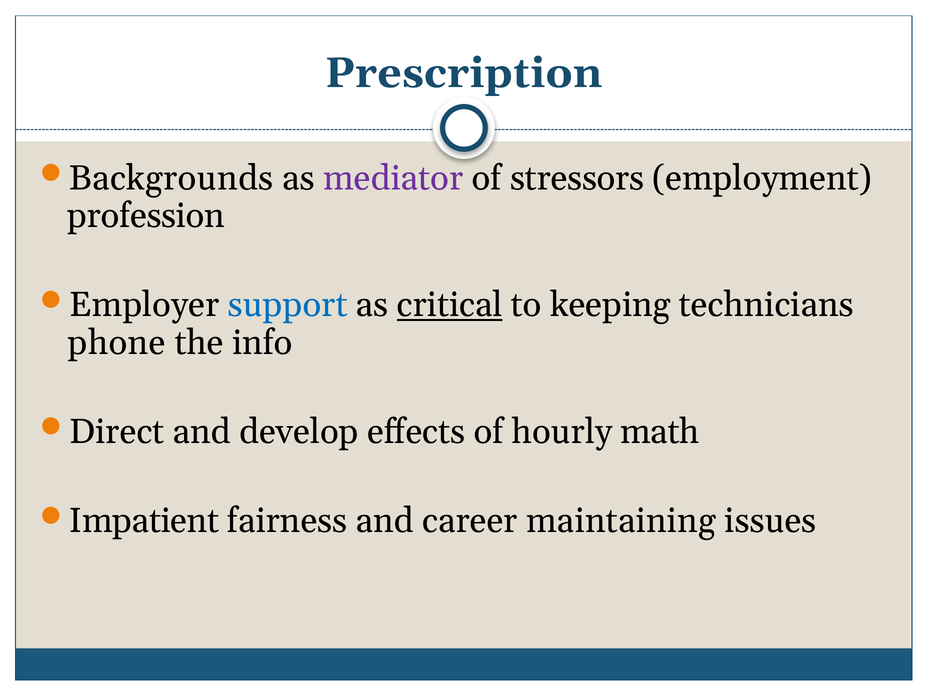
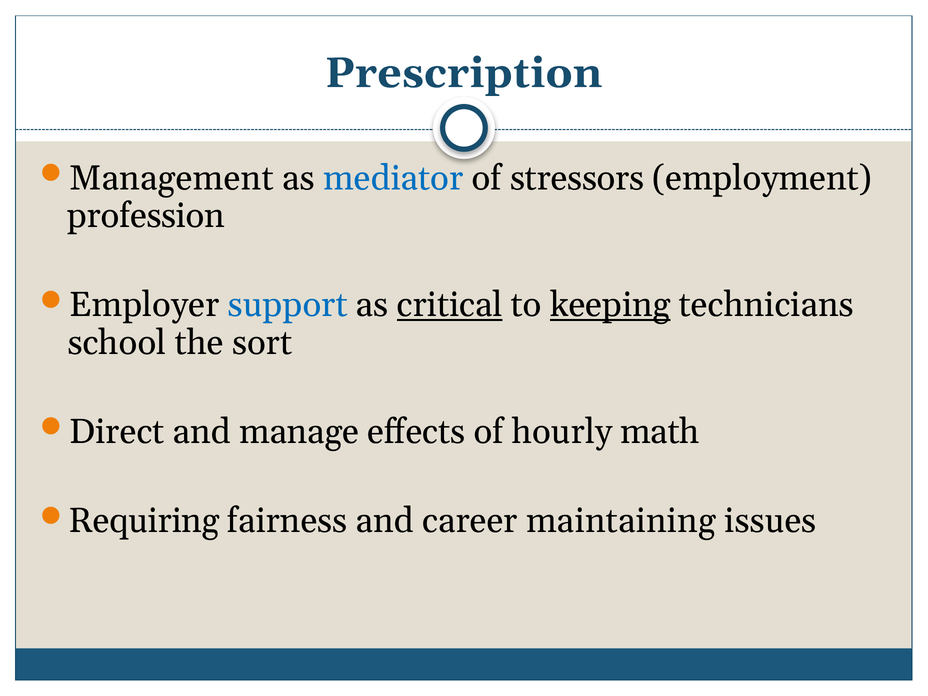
Backgrounds: Backgrounds -> Management
mediator colour: purple -> blue
keeping underline: none -> present
phone: phone -> school
info: info -> sort
develop: develop -> manage
Impatient: Impatient -> Requiring
